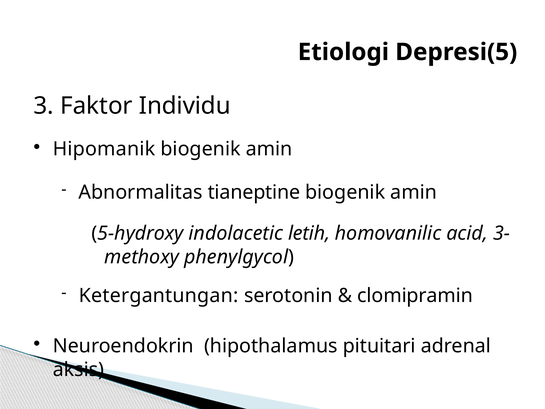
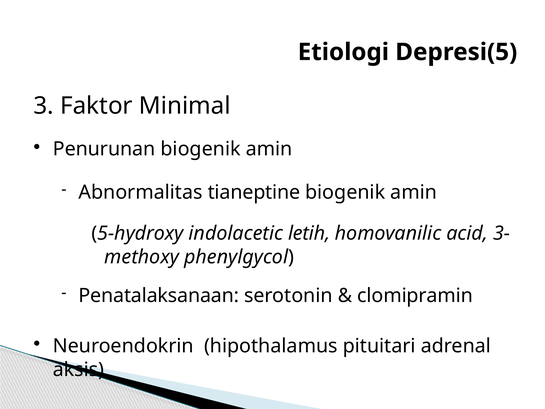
Individu: Individu -> Minimal
Hipomanik: Hipomanik -> Penurunan
Ketergantungan: Ketergantungan -> Penatalaksanaan
